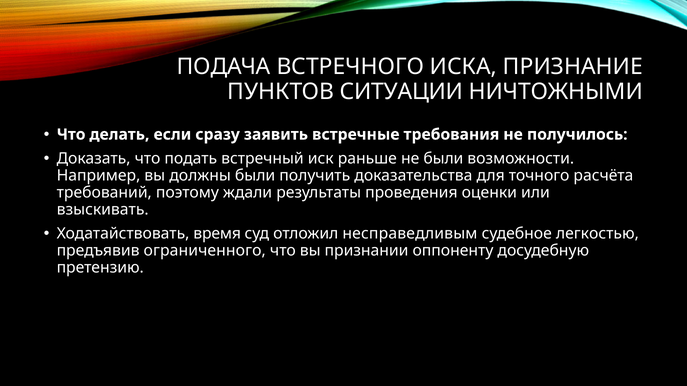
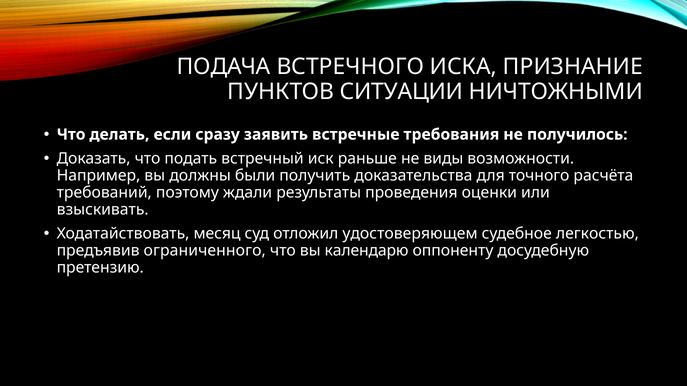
не были: были -> виды
время: время -> месяц
несправедливым: несправедливым -> удостоверяющем
признании: признании -> календарю
